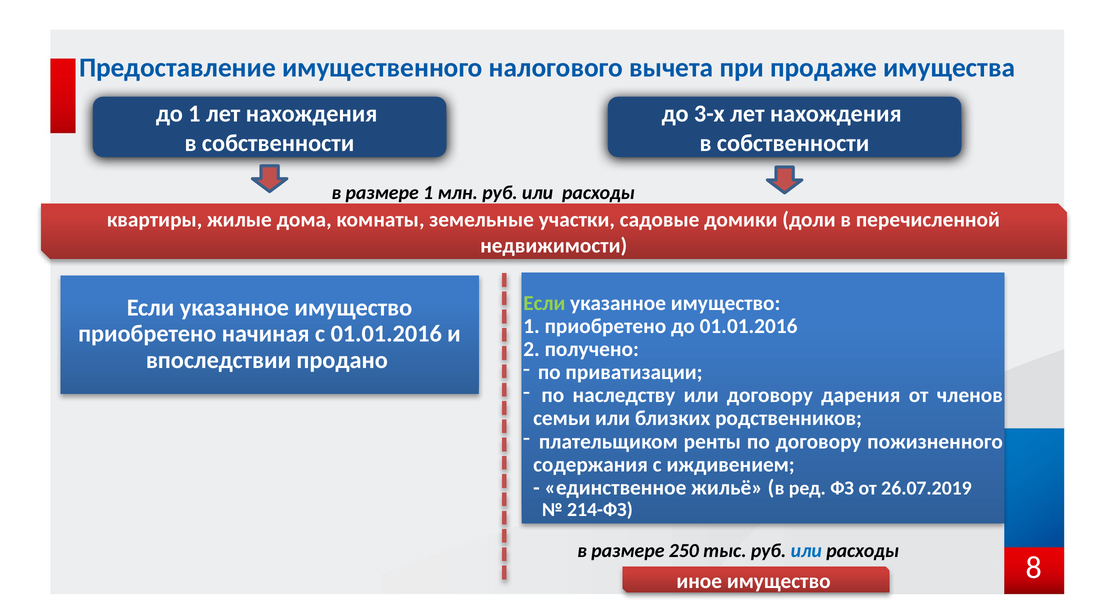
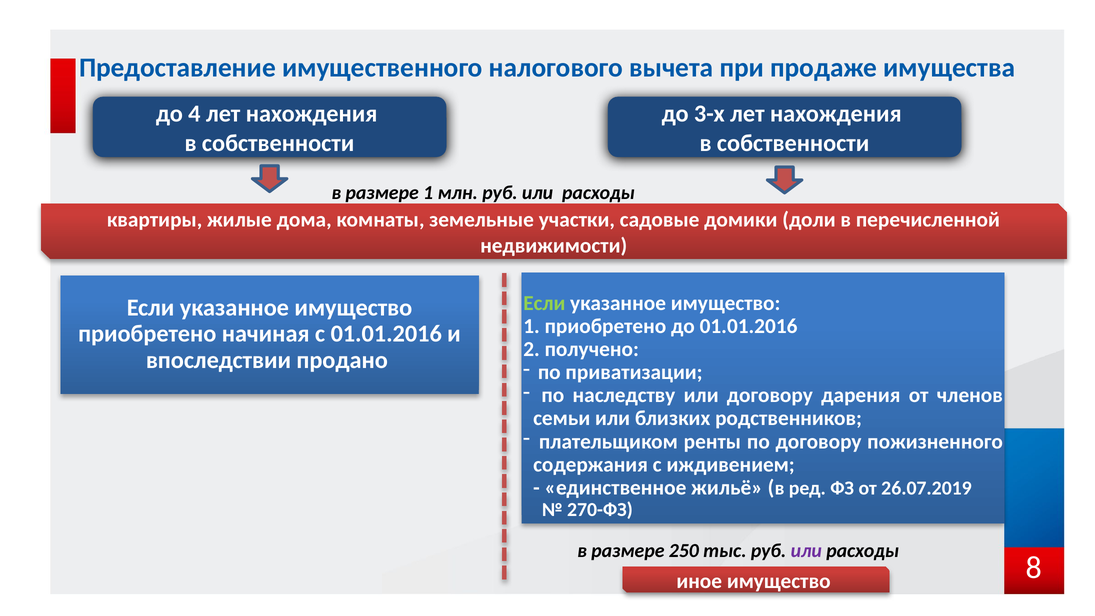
до 1: 1 -> 4
214-ФЗ: 214-ФЗ -> 270-ФЗ
или at (806, 551) colour: blue -> purple
